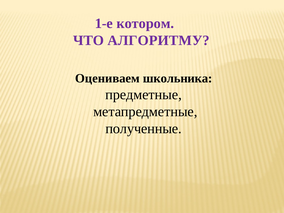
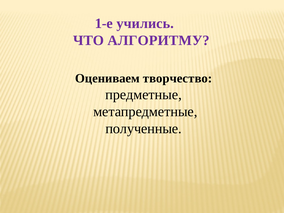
котором: котором -> учились
школьника: школьника -> творчество
